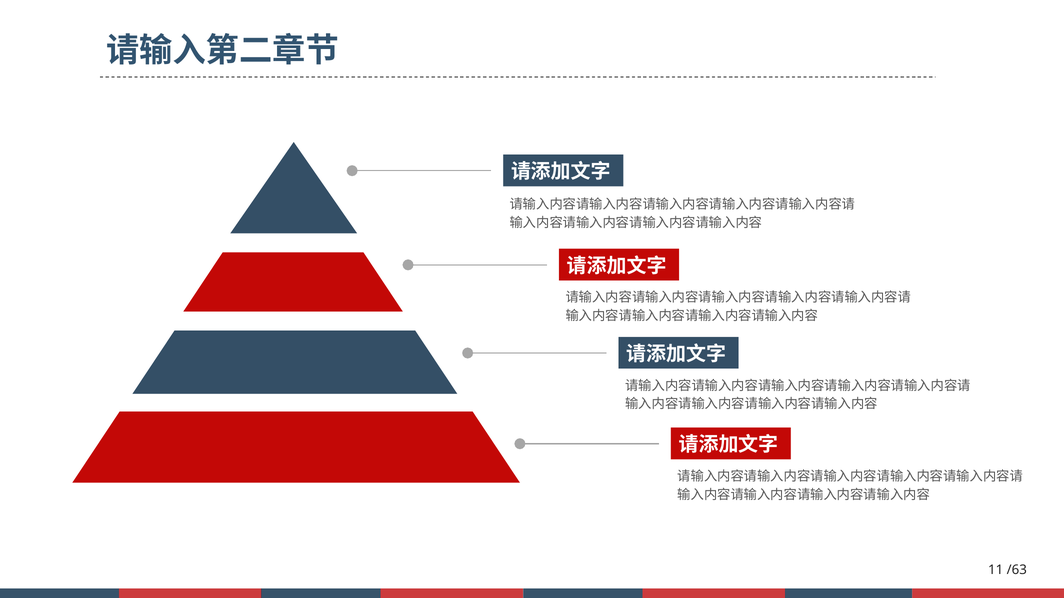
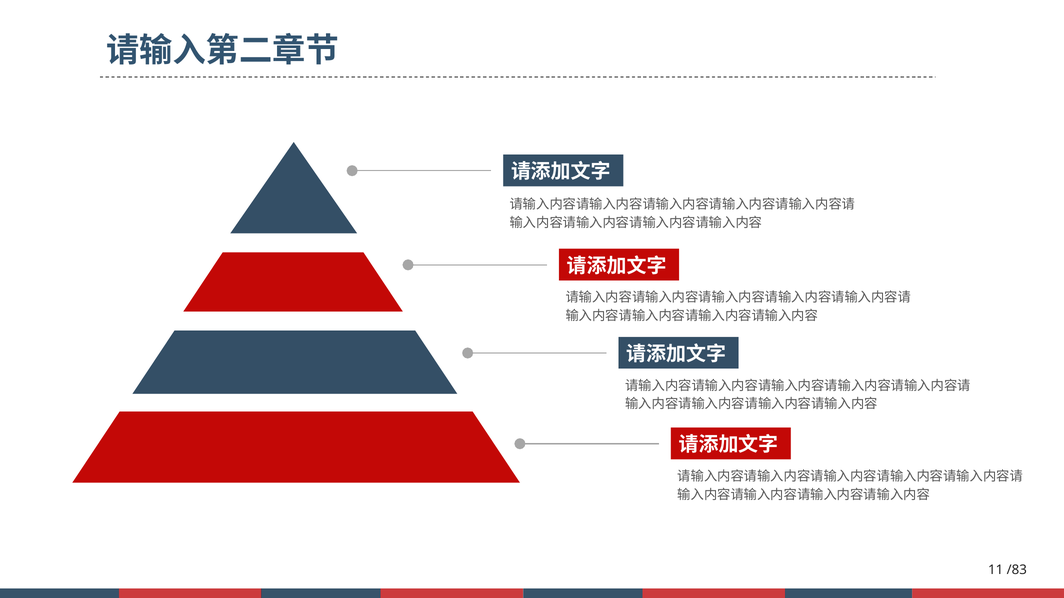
/63: /63 -> /83
